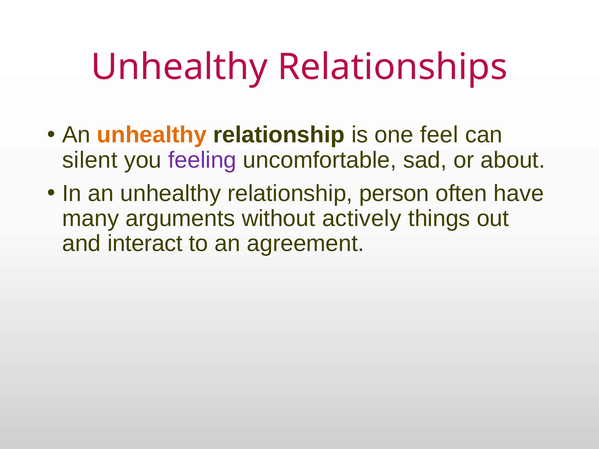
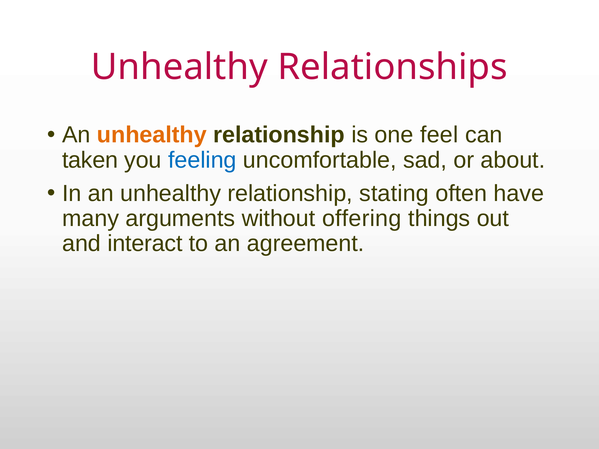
silent: silent -> taken
feeling colour: purple -> blue
person: person -> stating
actively: actively -> offering
